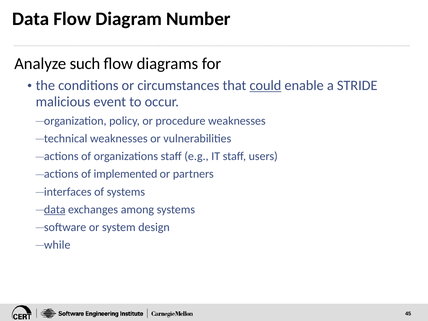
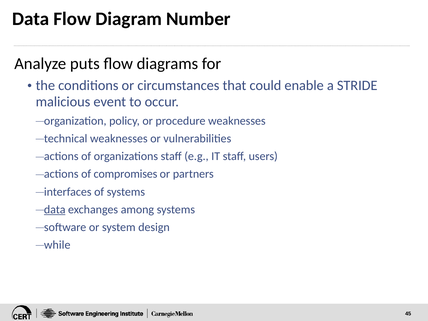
such: such -> puts
could underline: present -> none
implemented: implemented -> compromises
